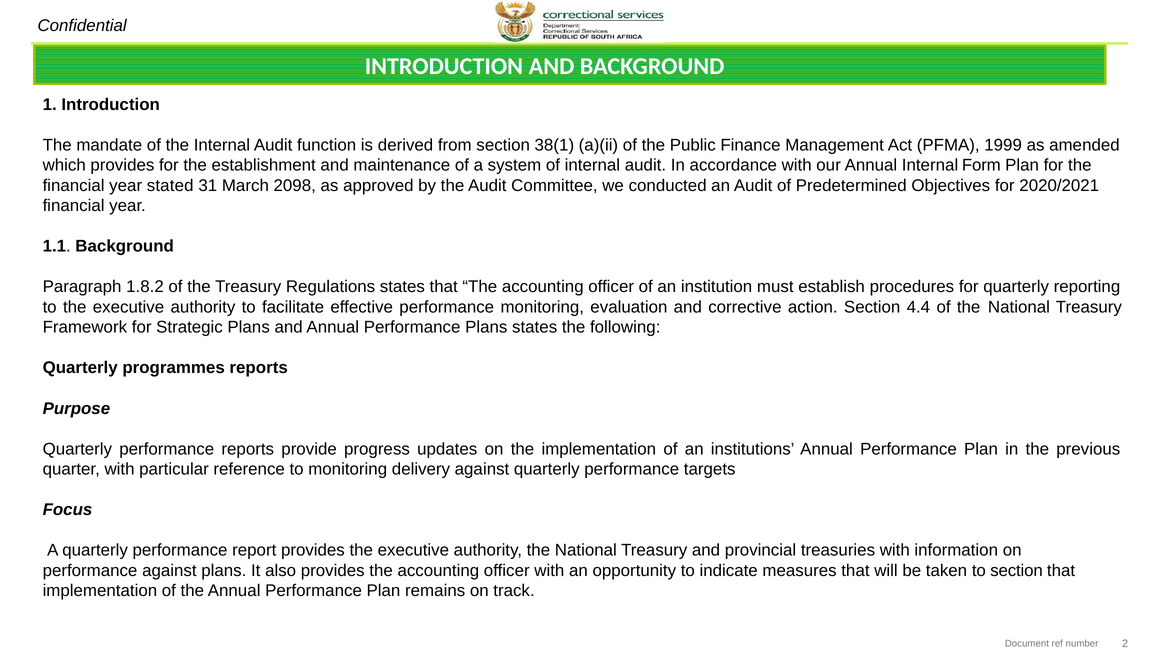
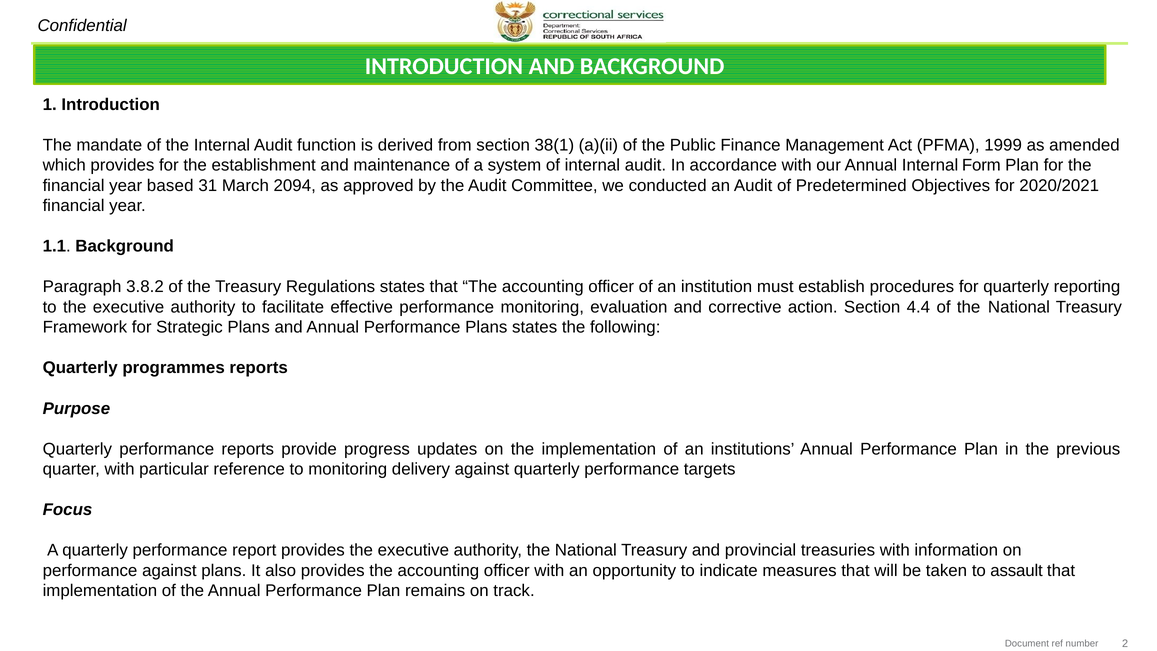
stated: stated -> based
2098: 2098 -> 2094
1.8.2: 1.8.2 -> 3.8.2
to section: section -> assault
